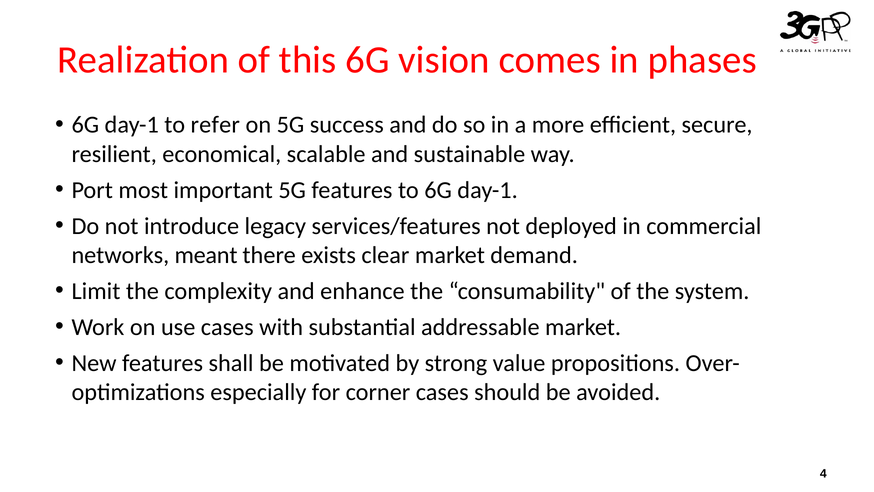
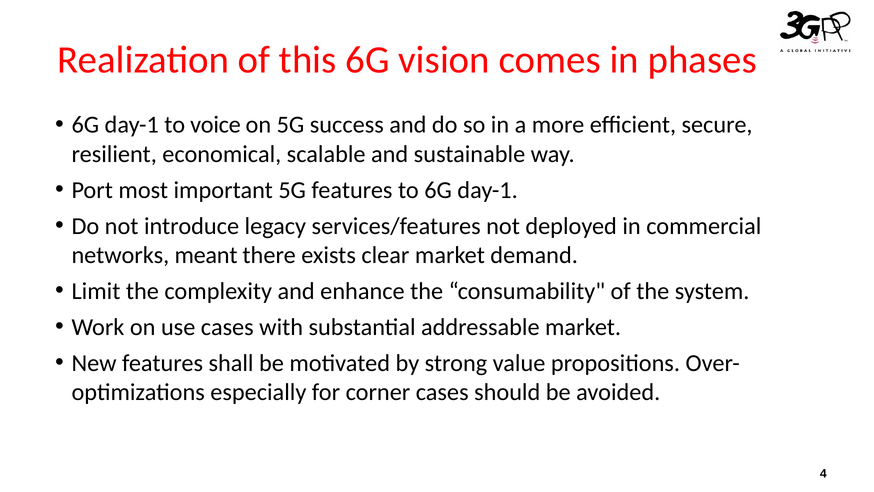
refer: refer -> voice
